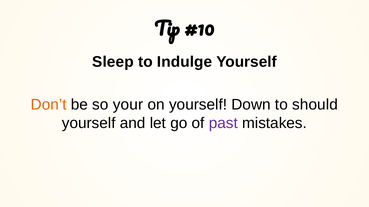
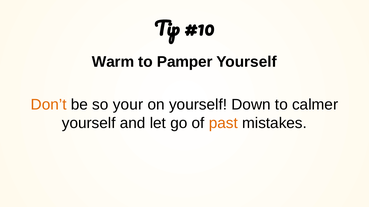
Sleep: Sleep -> Warm
Indulge: Indulge -> Pamper
should: should -> calmer
past colour: purple -> orange
